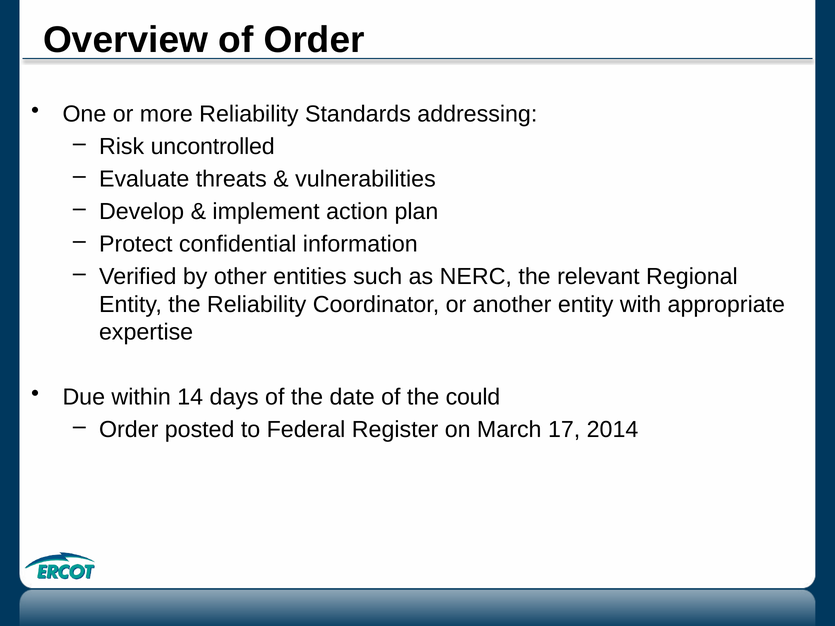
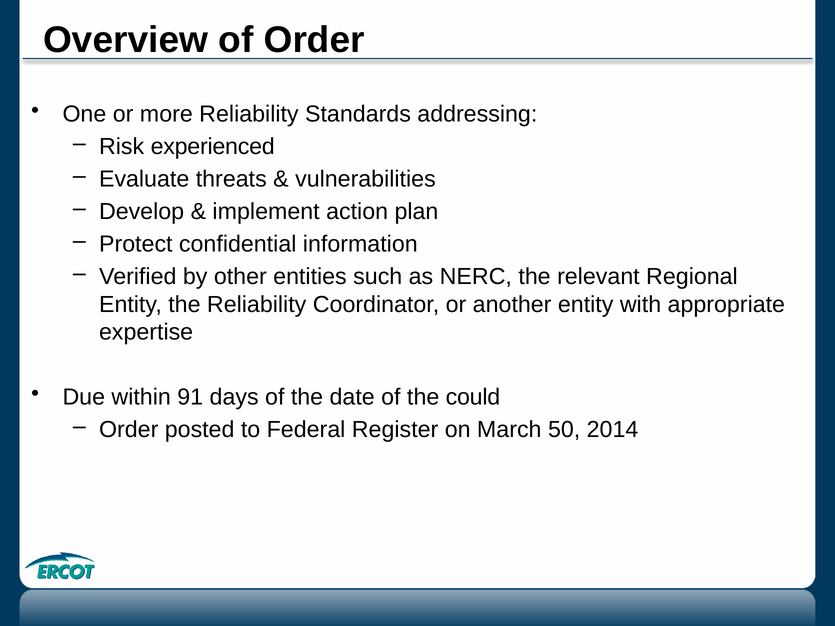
uncontrolled: uncontrolled -> experienced
14: 14 -> 91
17: 17 -> 50
